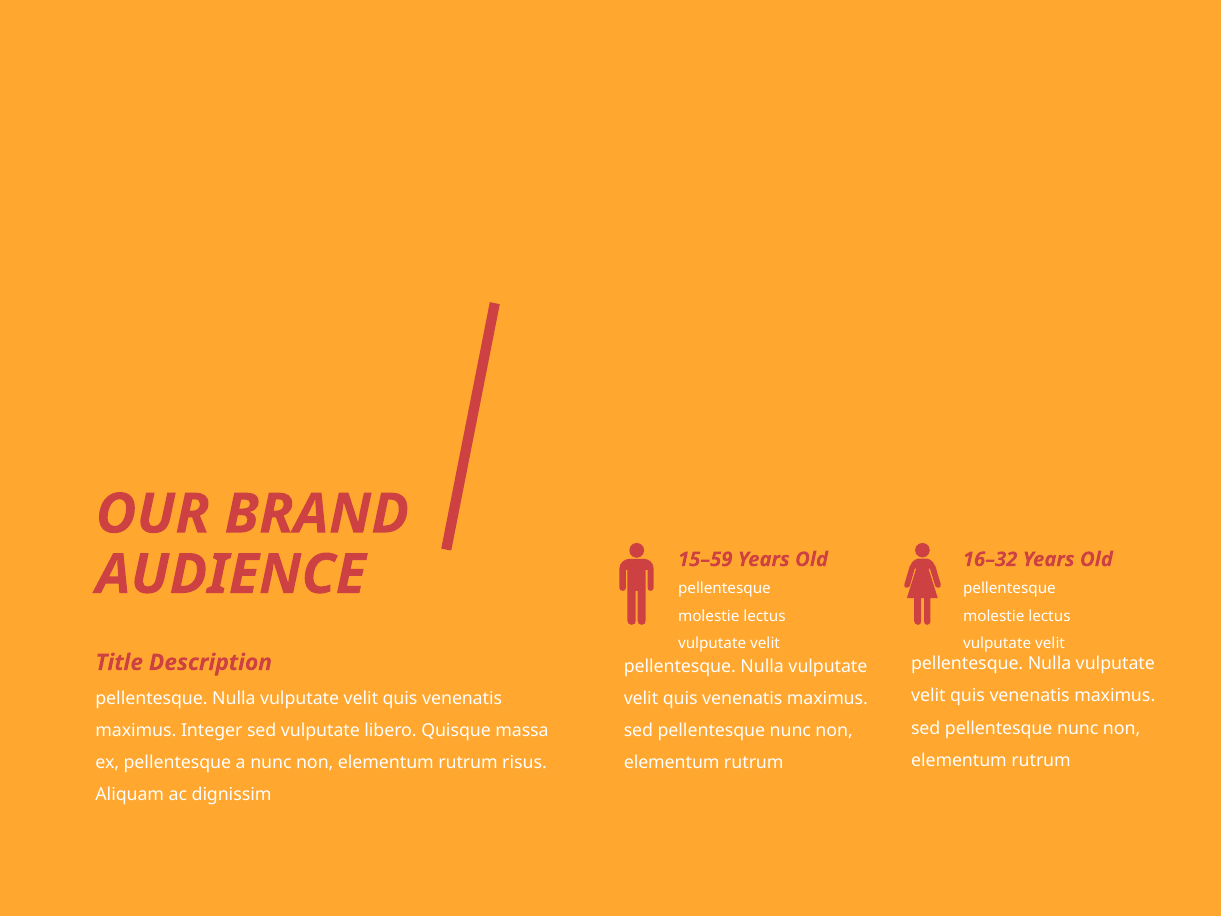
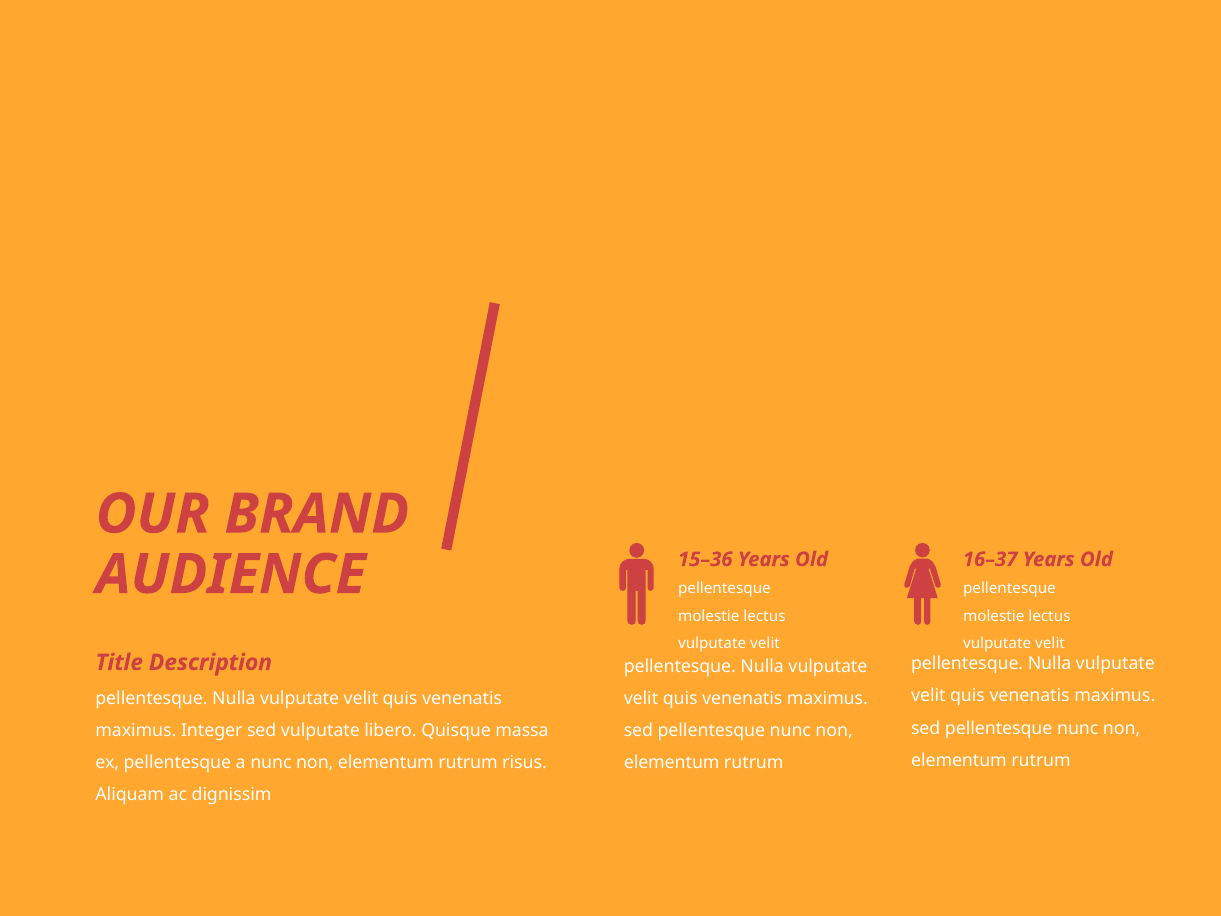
15–59: 15–59 -> 15–36
16–32: 16–32 -> 16–37
